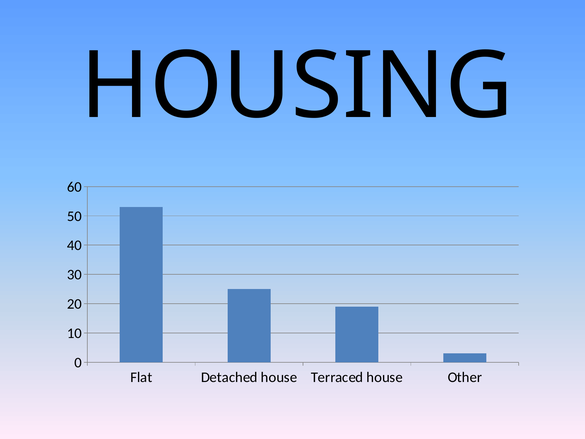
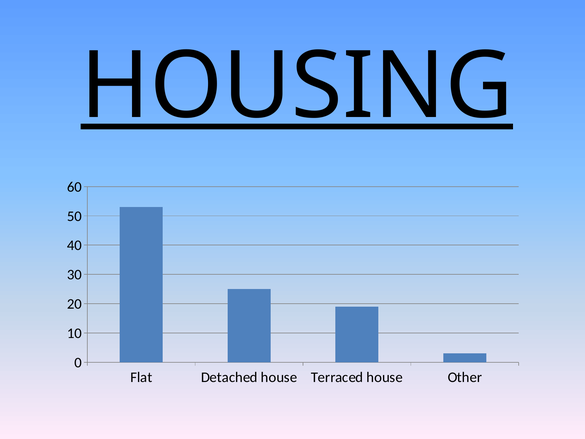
HOUSING underline: none -> present
